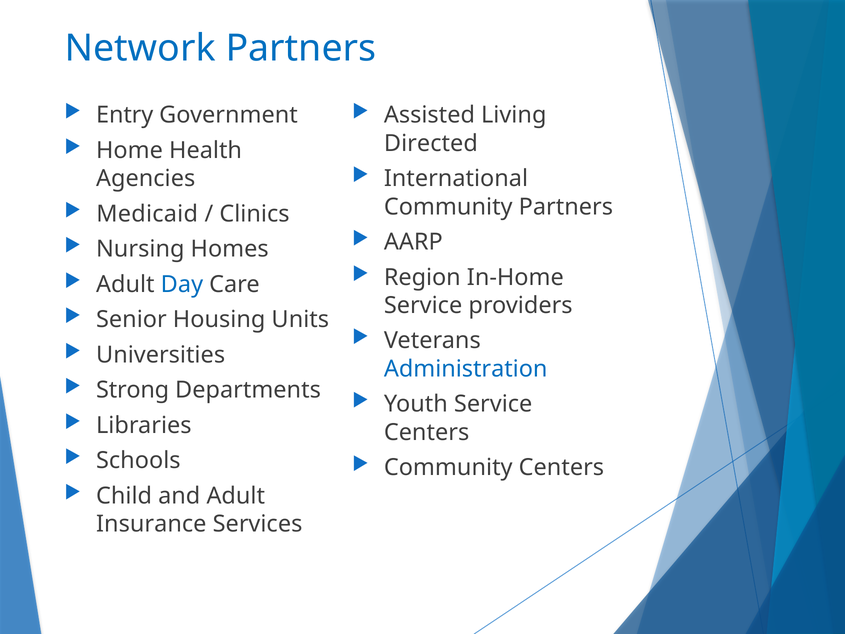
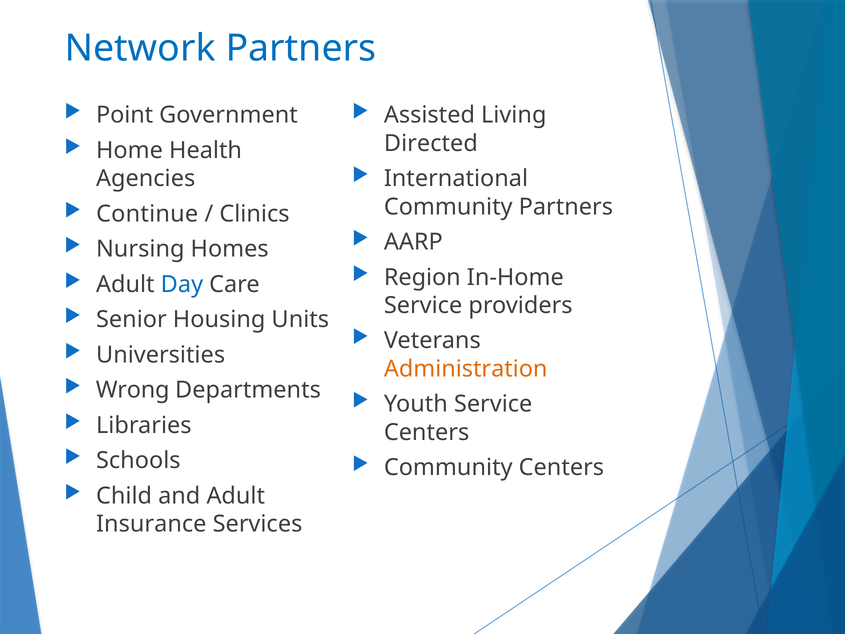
Entry: Entry -> Point
Medicaid: Medicaid -> Continue
Administration colour: blue -> orange
Strong: Strong -> Wrong
